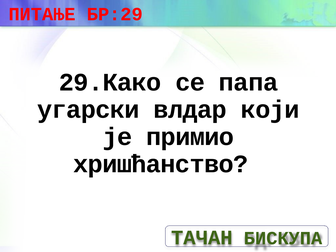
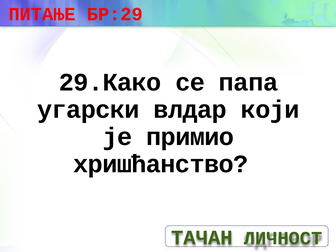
БИСКУПА: БИСКУПА -> ЛИЧНОСТ
